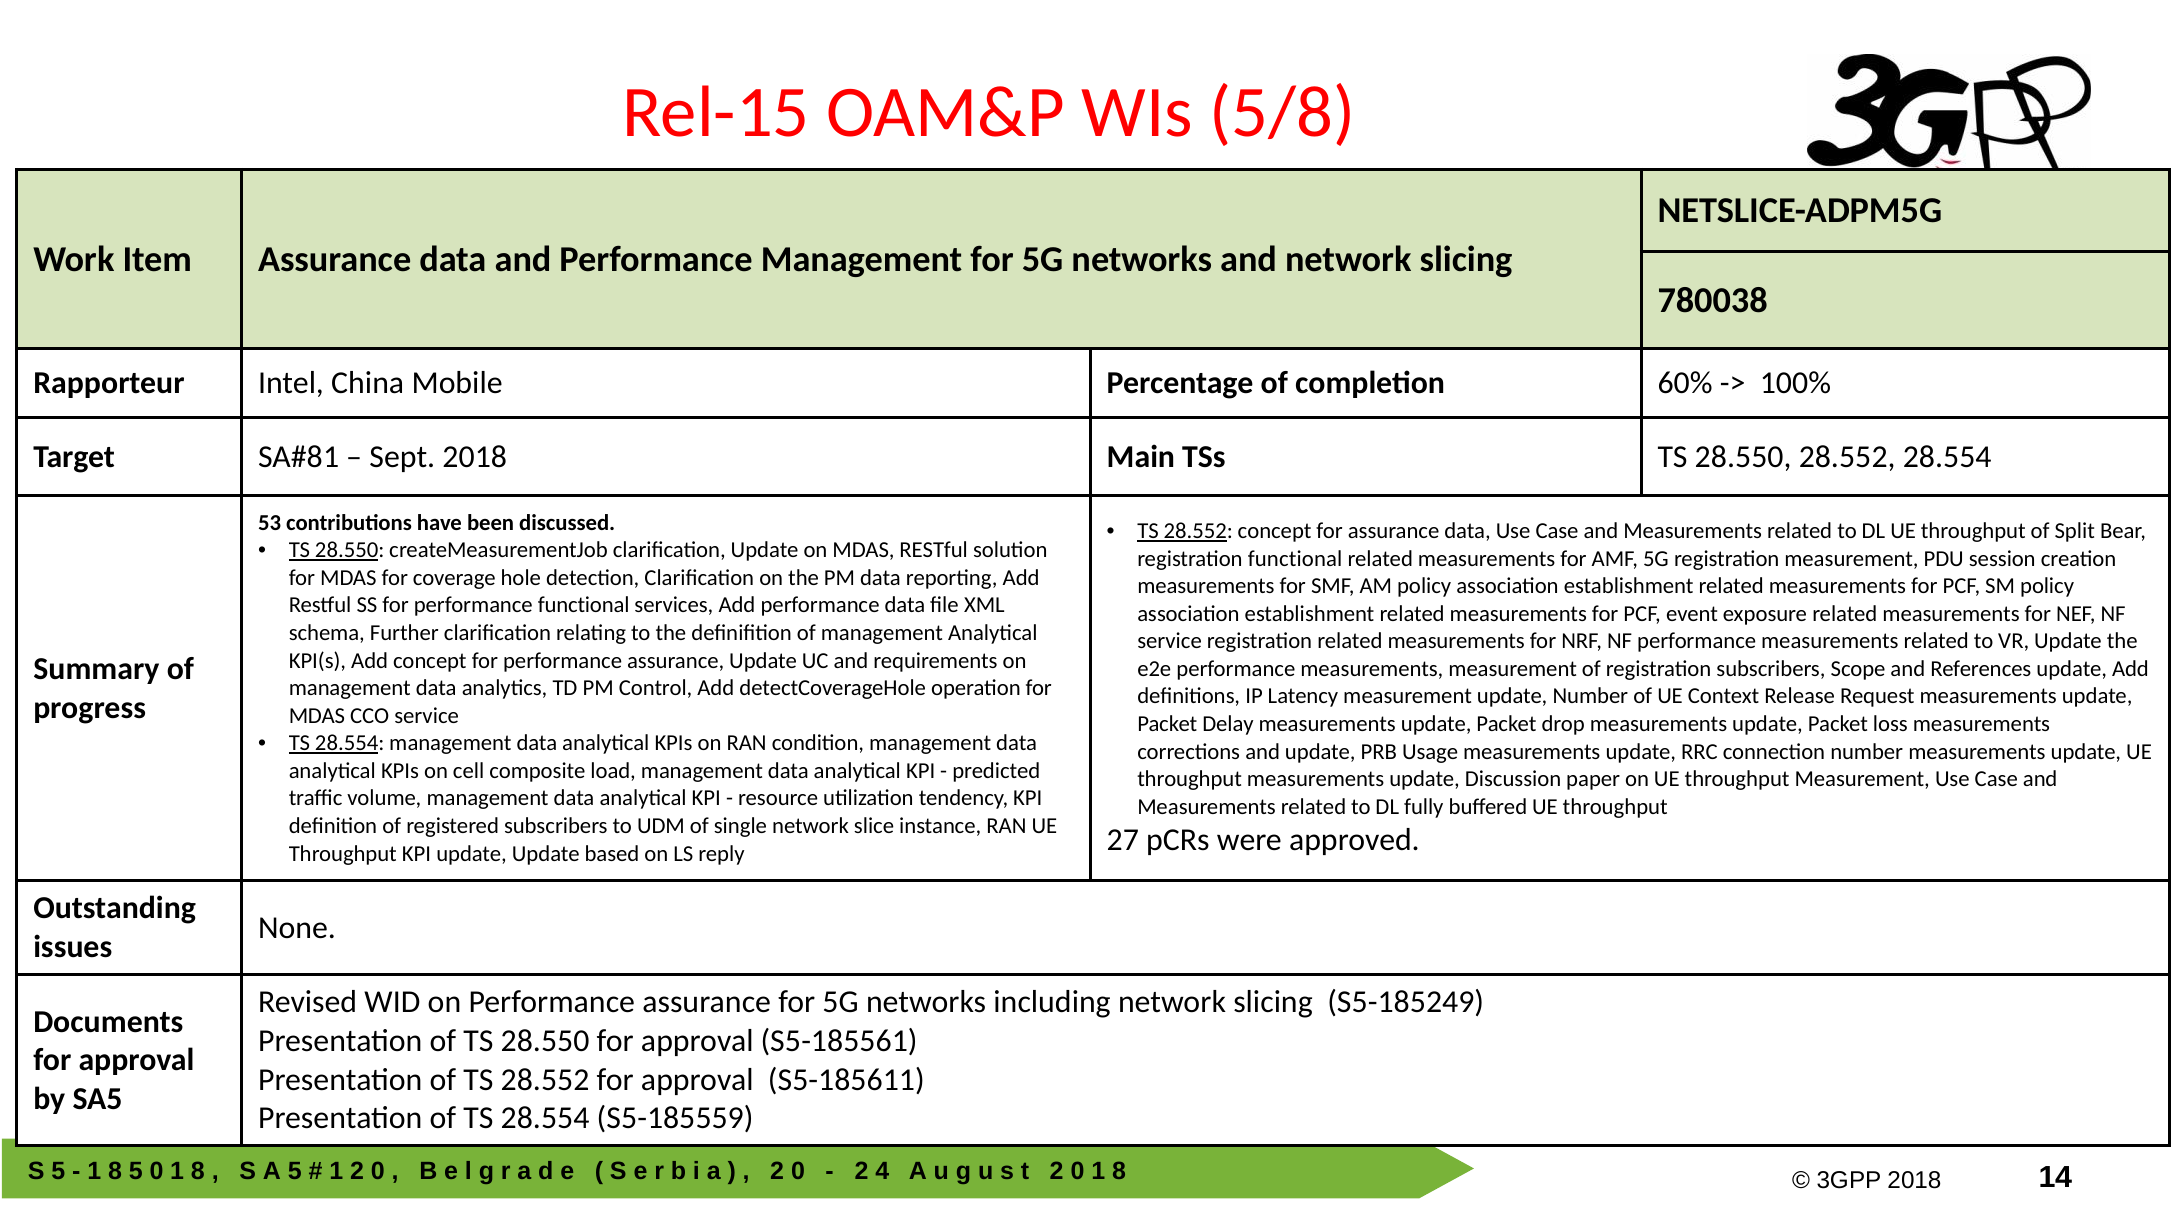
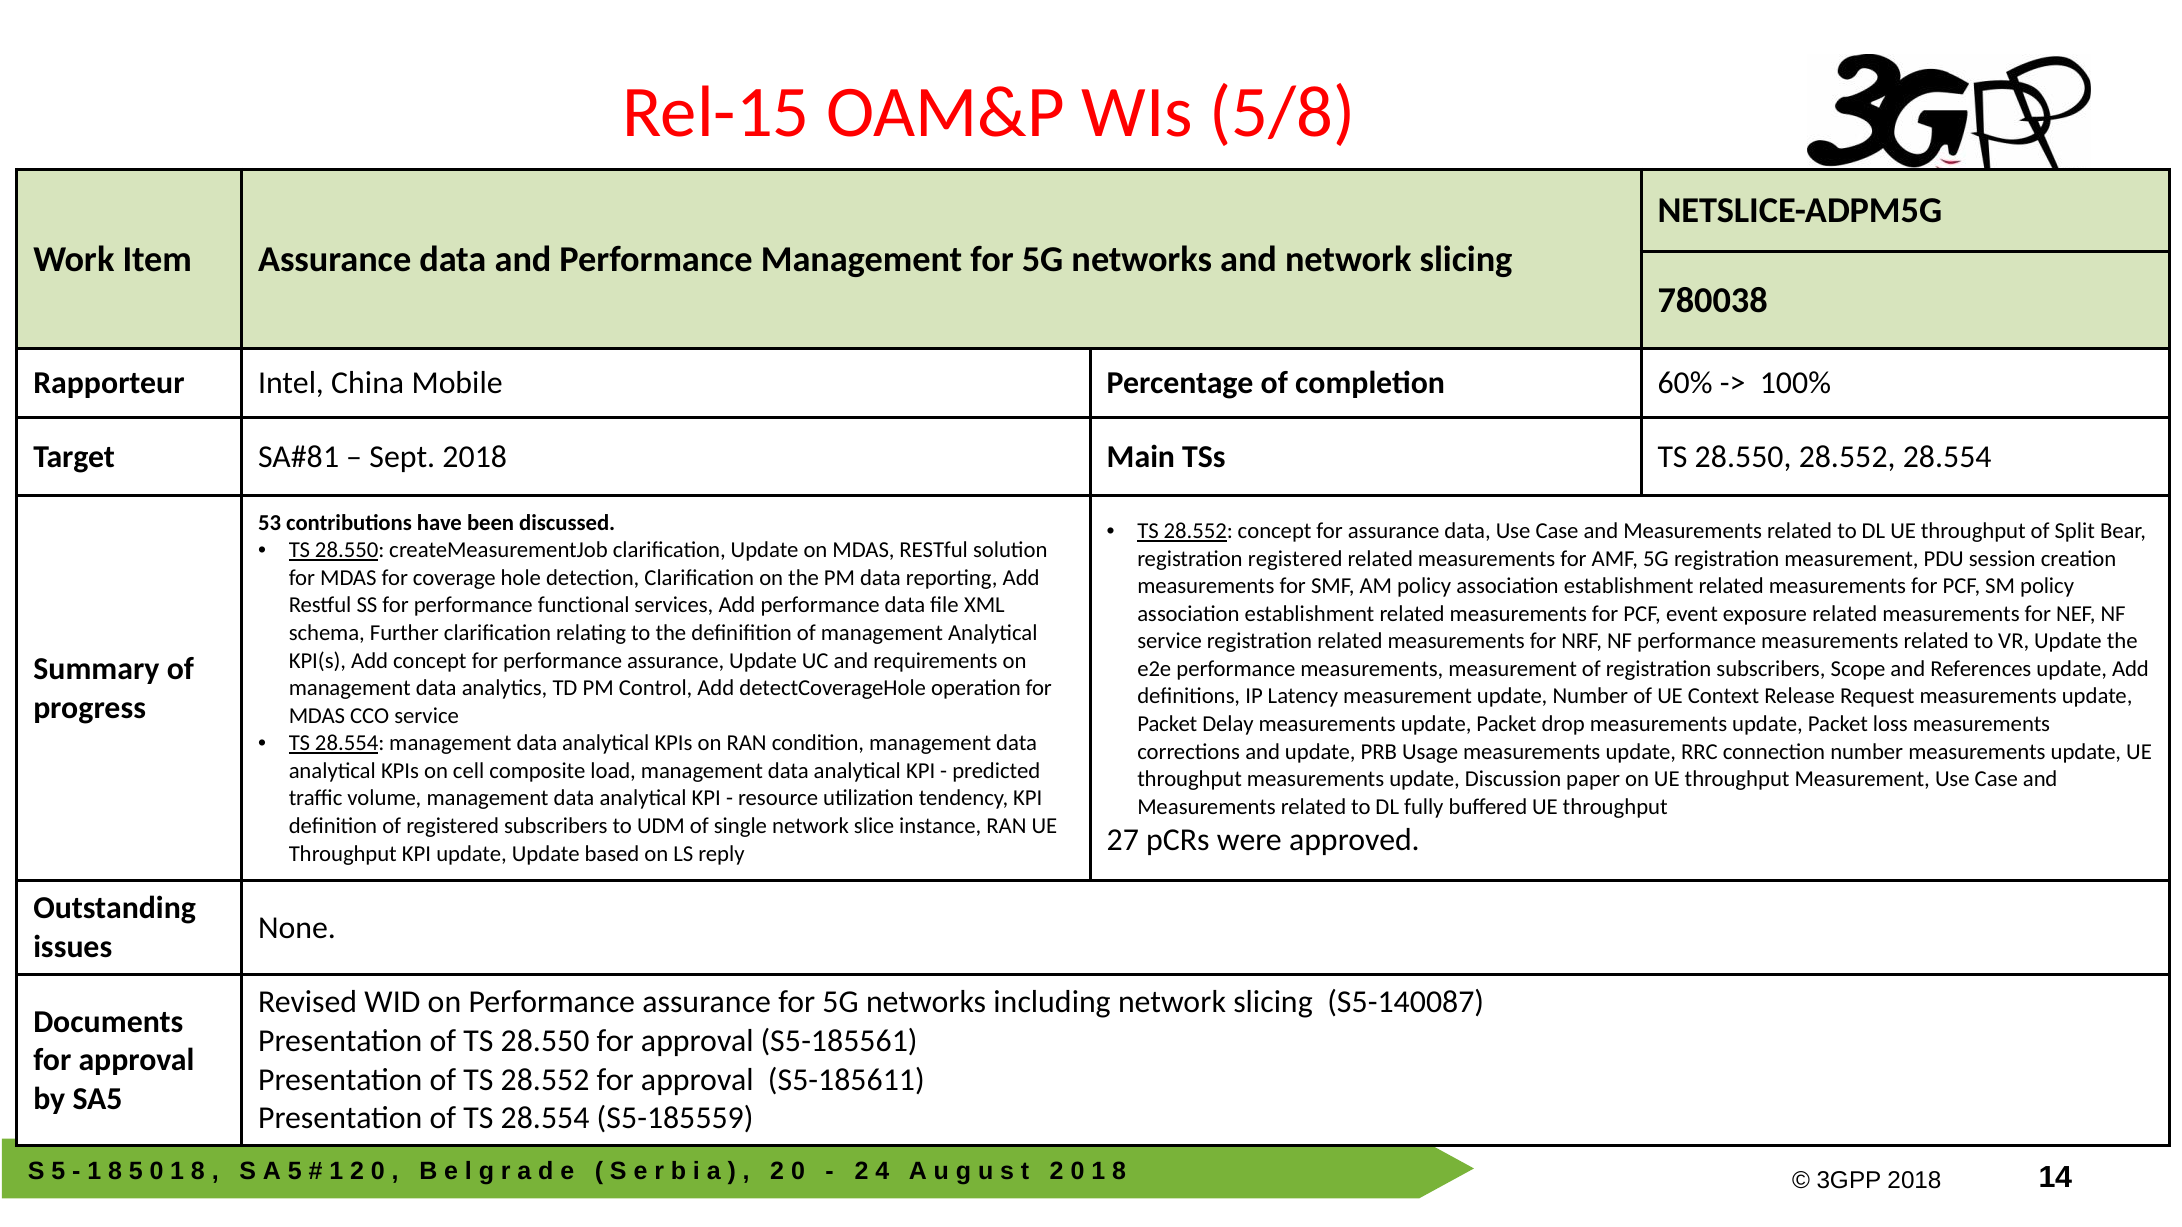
registration functional: functional -> registered
S5-185249: S5-185249 -> S5-140087
